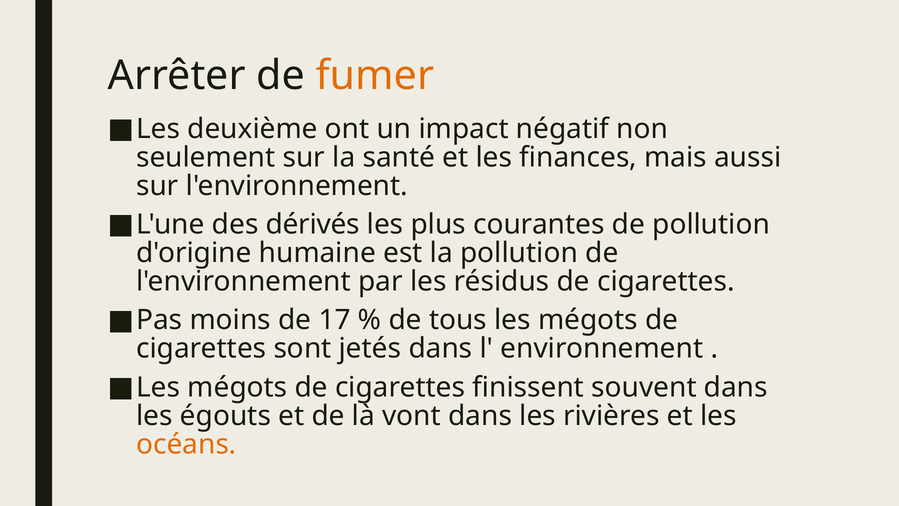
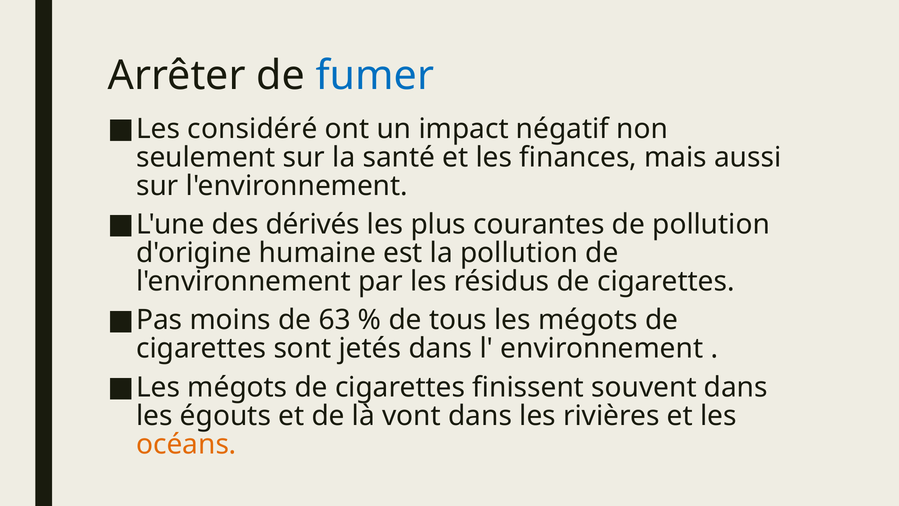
fumer colour: orange -> blue
deuxième: deuxième -> considéré
17: 17 -> 63
